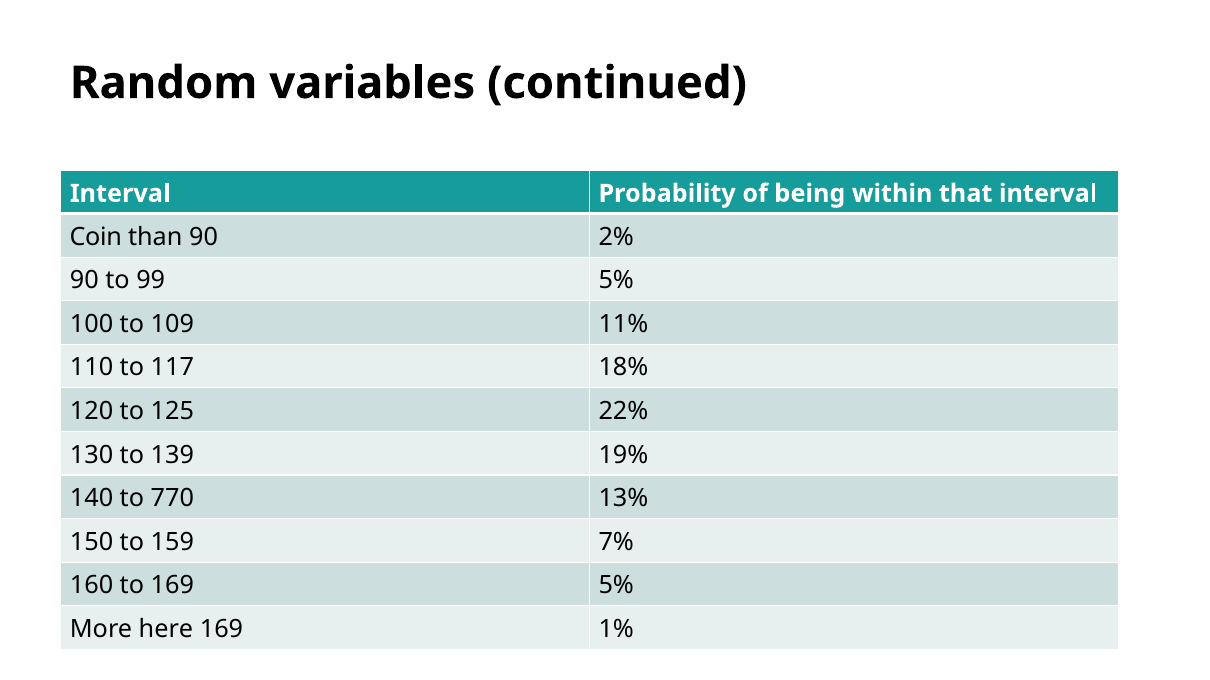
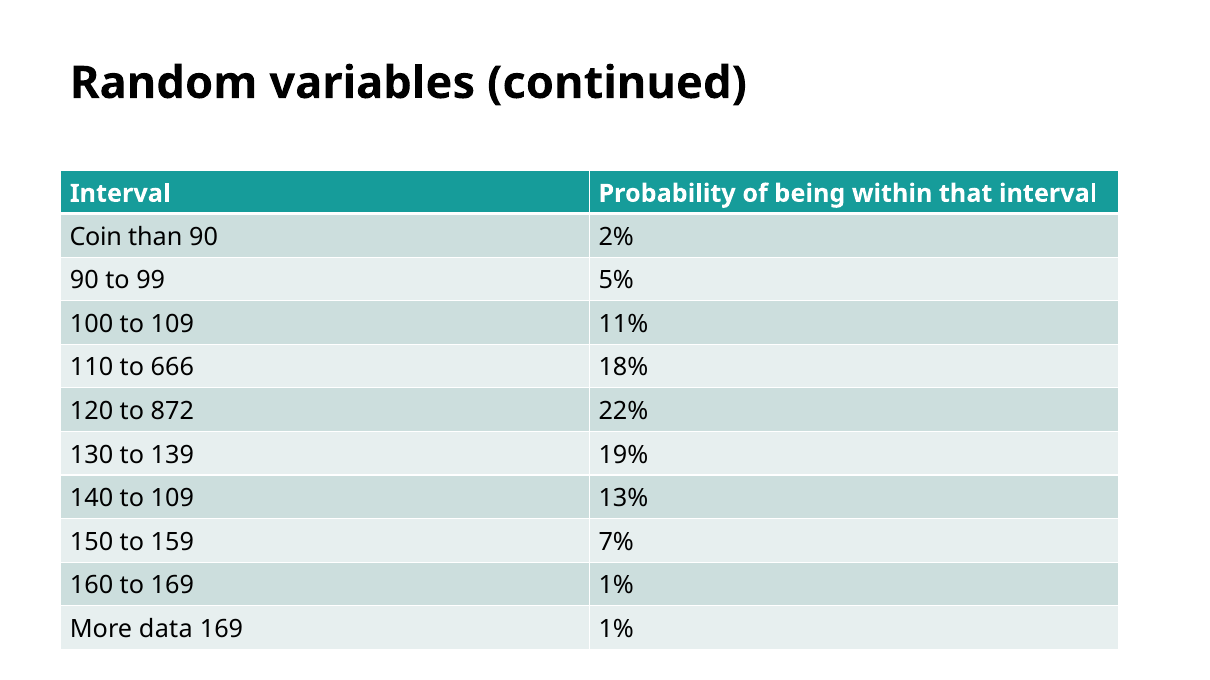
117: 117 -> 666
125: 125 -> 872
140 to 770: 770 -> 109
to 169 5%: 5% -> 1%
here: here -> data
